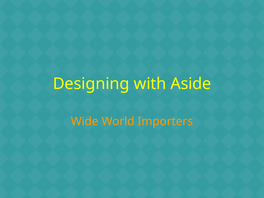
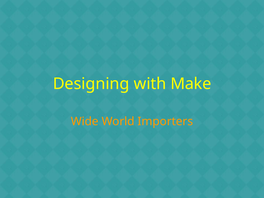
Aside: Aside -> Make
